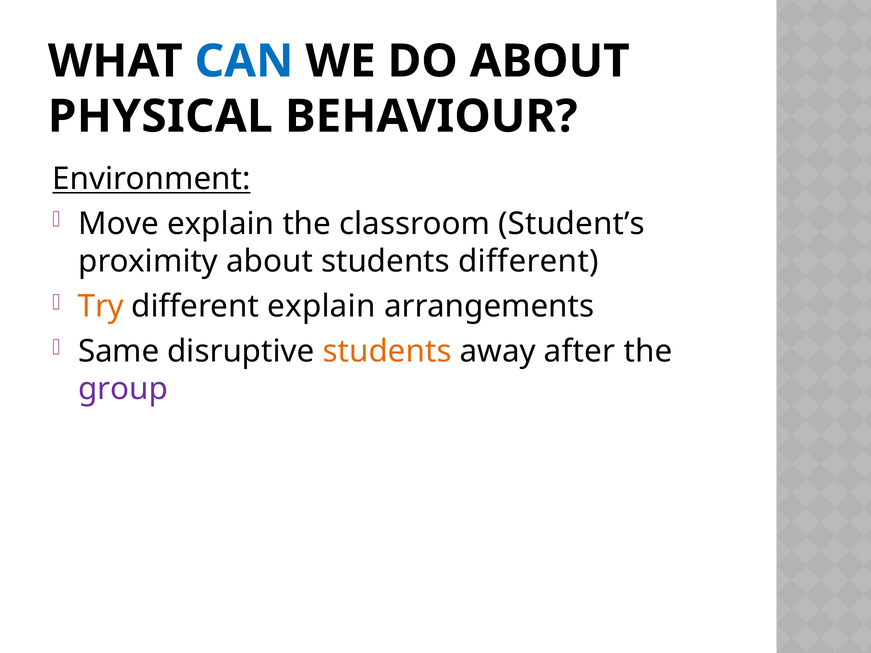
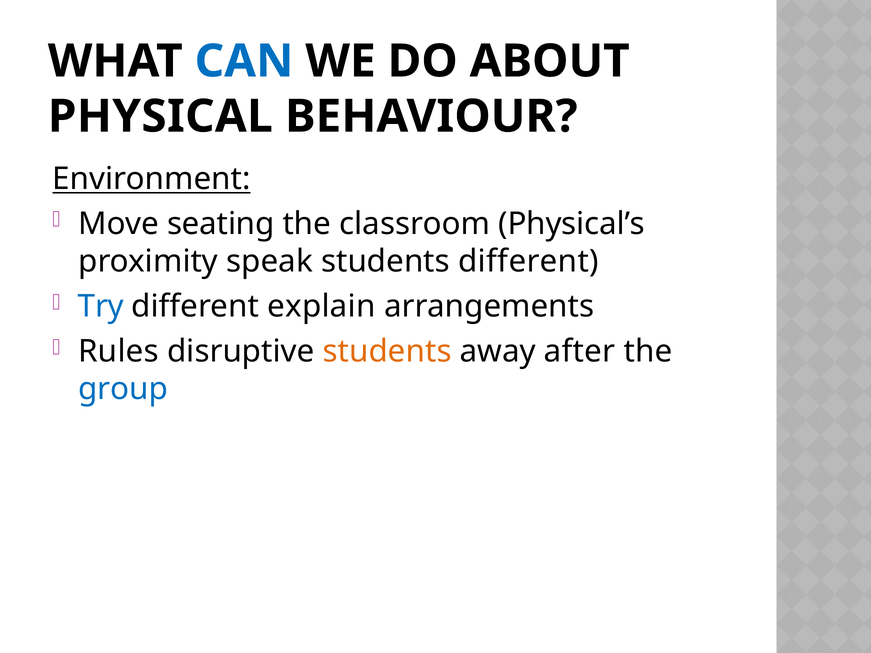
Move explain: explain -> seating
Student’s: Student’s -> Physical’s
proximity about: about -> speak
Try colour: orange -> blue
Same: Same -> Rules
group colour: purple -> blue
